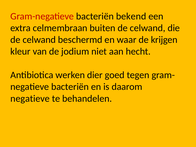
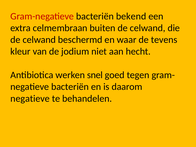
krijgen: krijgen -> tevens
dier: dier -> snel
